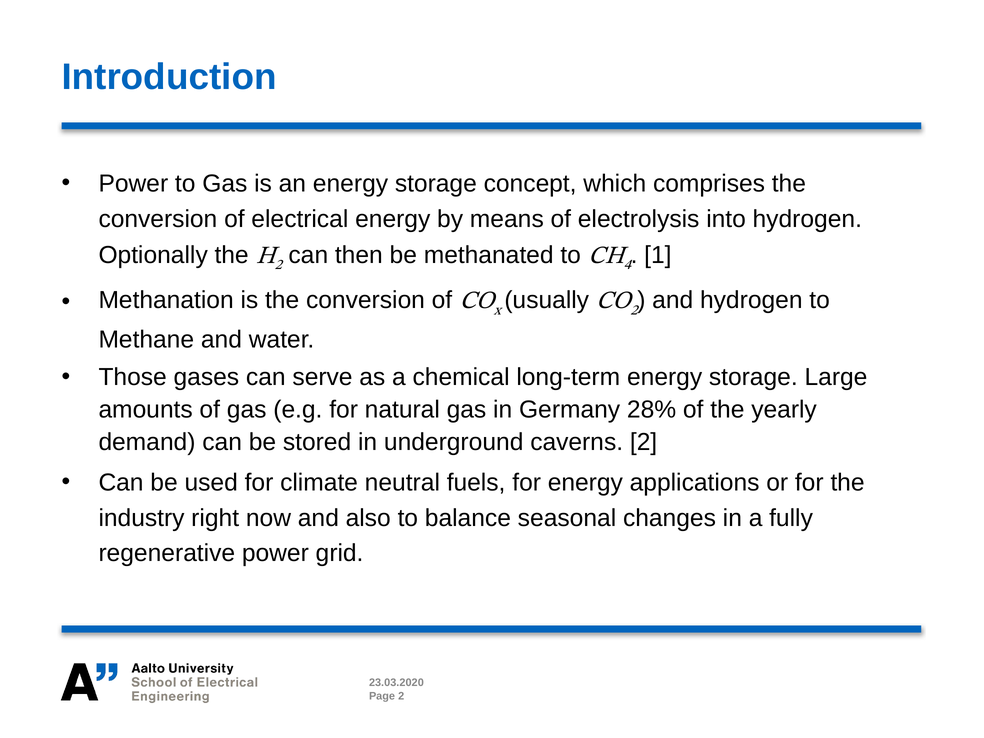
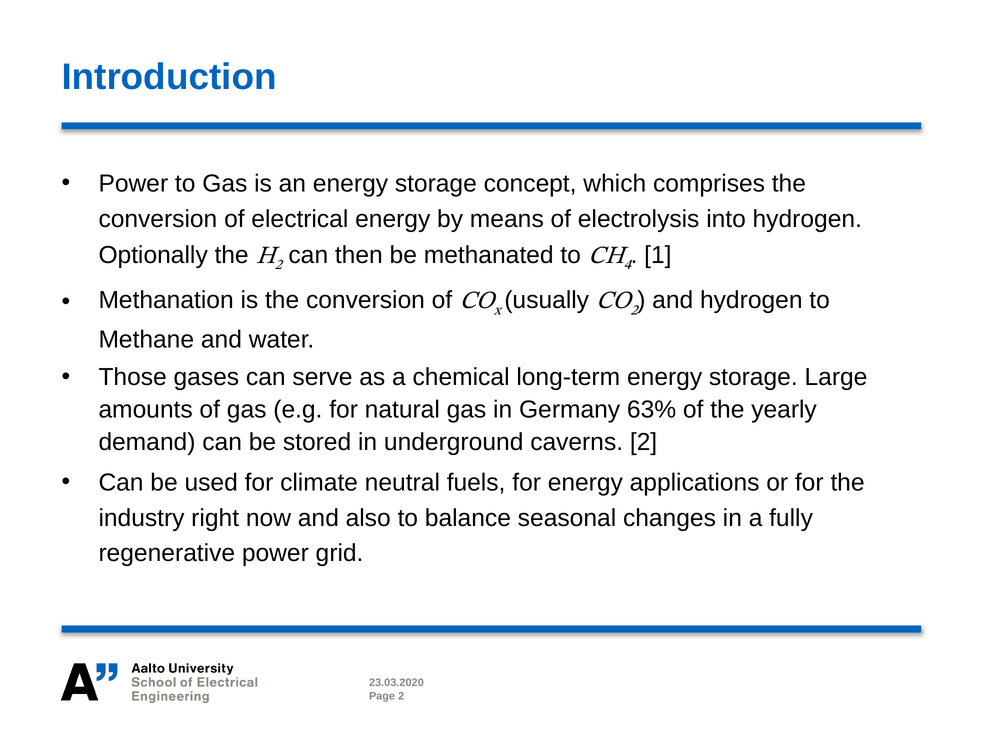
28%: 28% -> 63%
